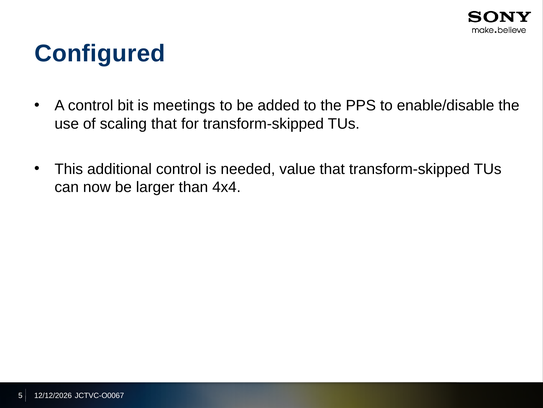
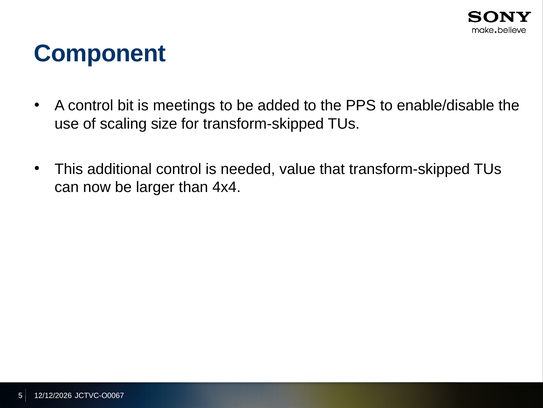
Configured: Configured -> Component
scaling that: that -> size
